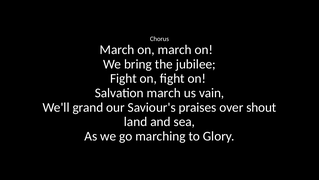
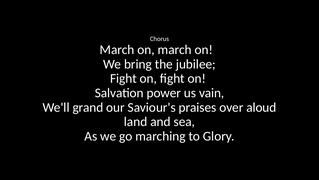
Salvation march: march -> power
shout: shout -> aloud
